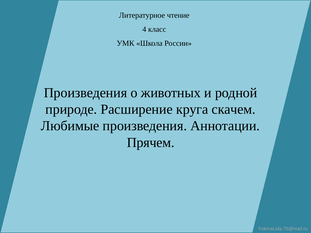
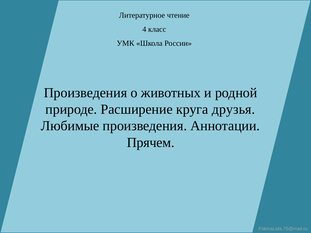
скачем: скачем -> друзья
